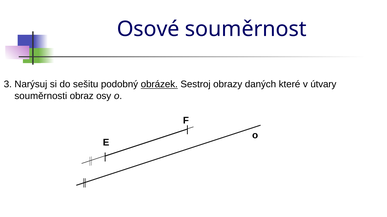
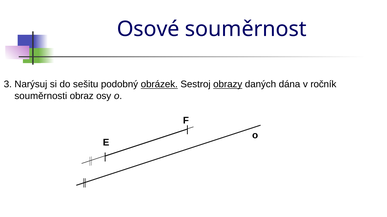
obrazy underline: none -> present
které: které -> dána
útvary: útvary -> ročník
